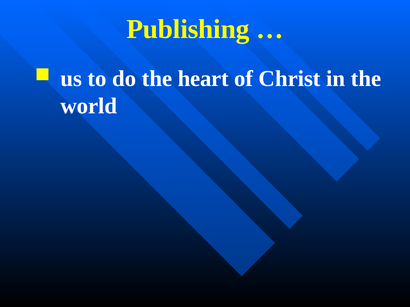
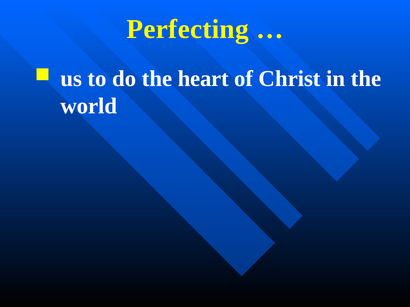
Publishing: Publishing -> Perfecting
